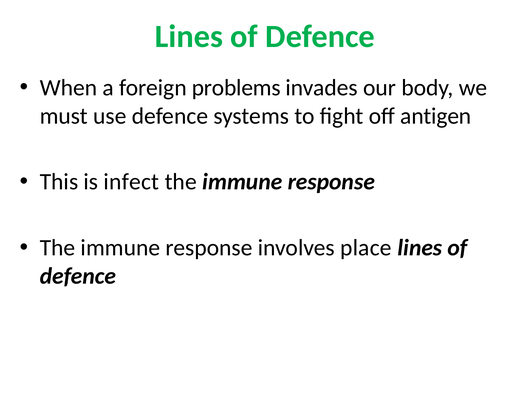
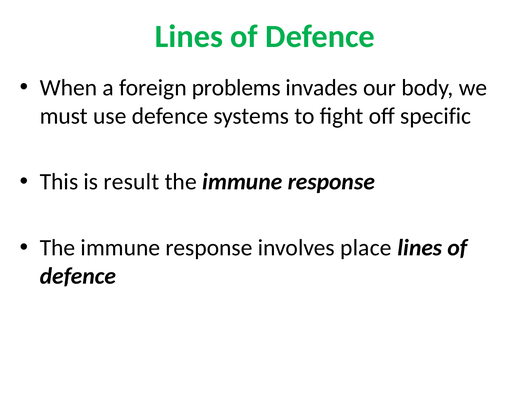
antigen: antigen -> specific
infect: infect -> result
